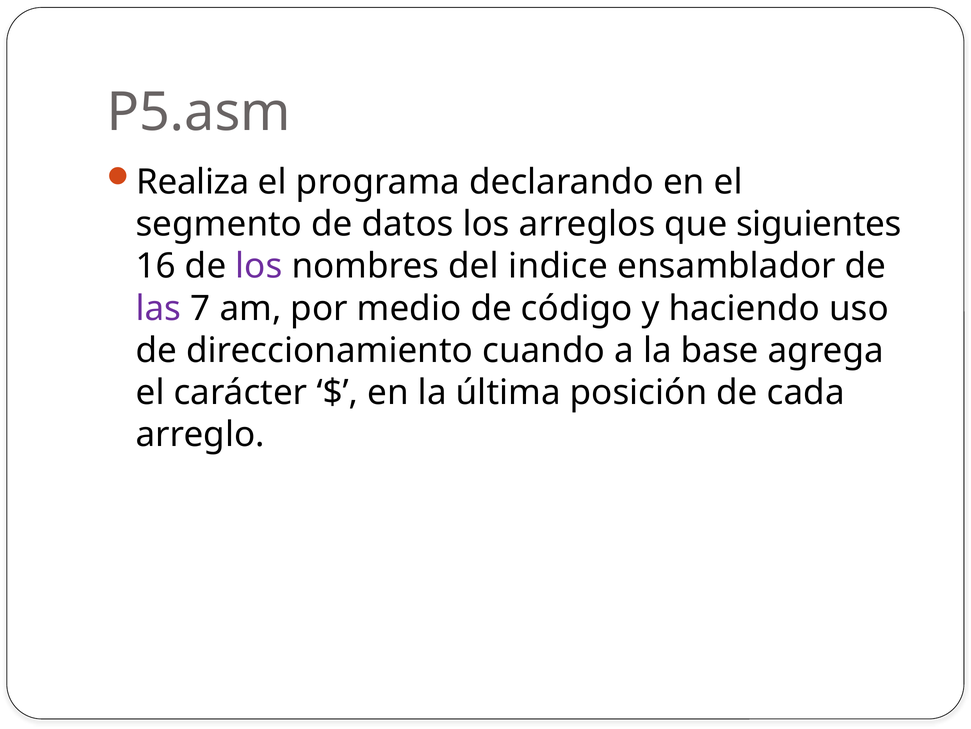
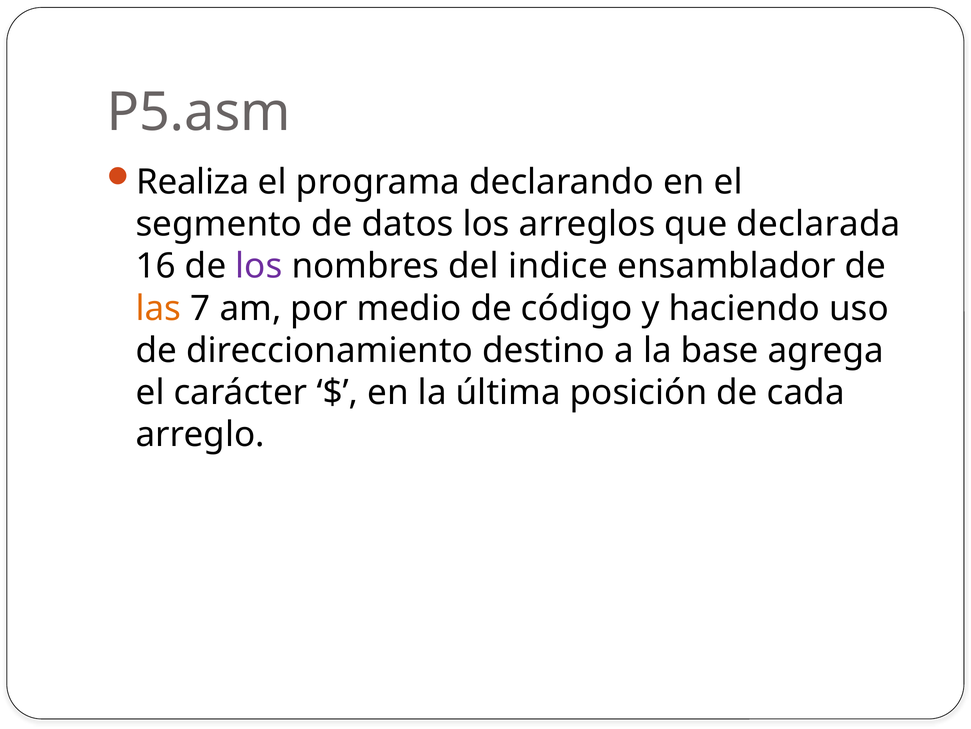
siguientes: siguientes -> declarada
las colour: purple -> orange
cuando: cuando -> destino
